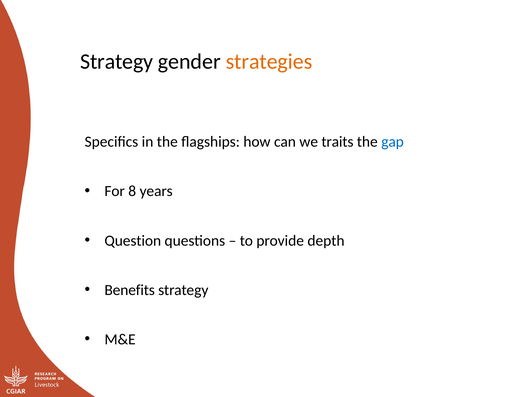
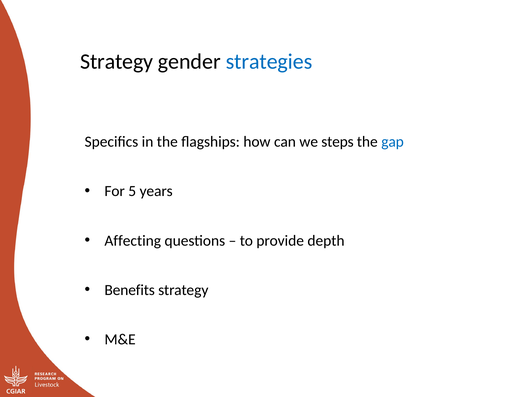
strategies colour: orange -> blue
traits: traits -> steps
8: 8 -> 5
Question: Question -> Affecting
